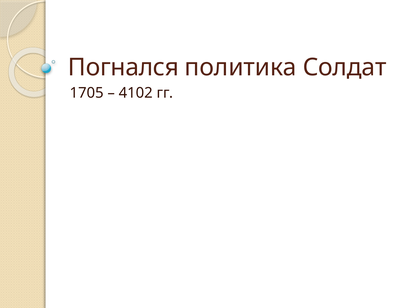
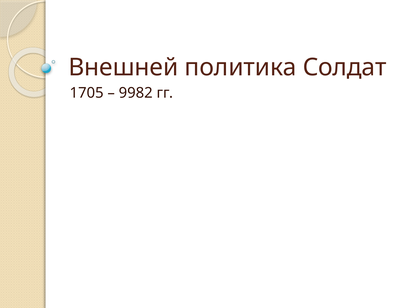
Погнался: Погнался -> Внешней
4102: 4102 -> 9982
